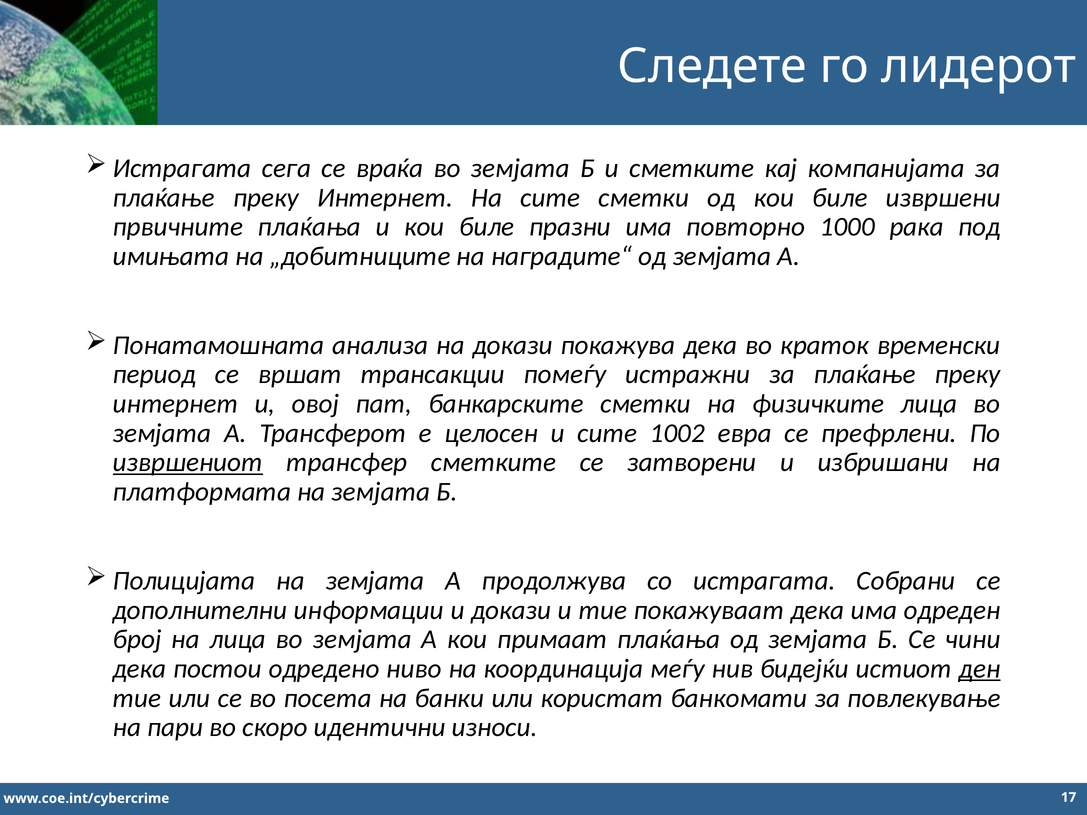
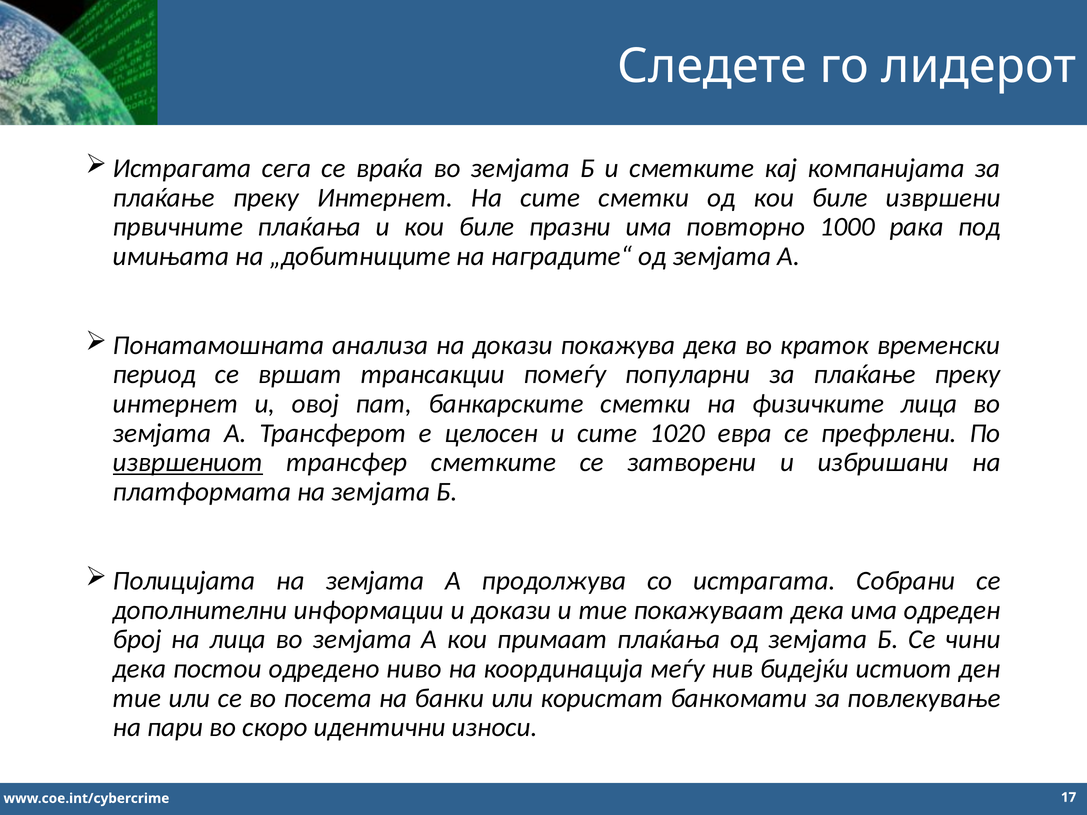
истражни: истражни -> популарни
1002: 1002 -> 1020
ден underline: present -> none
